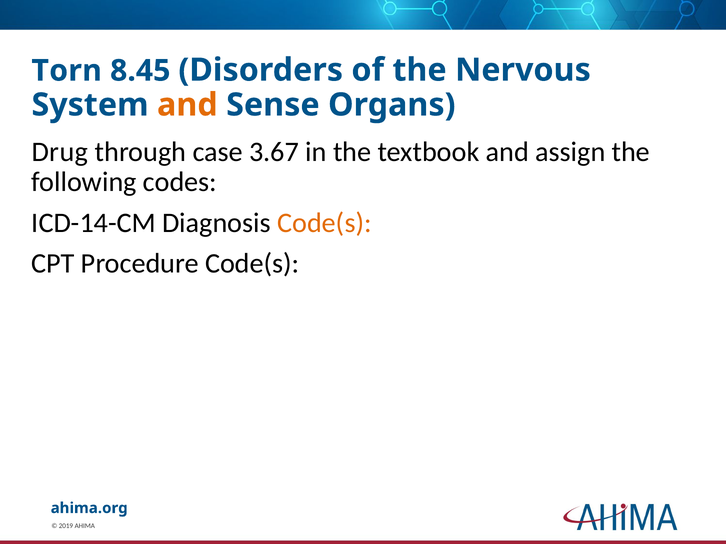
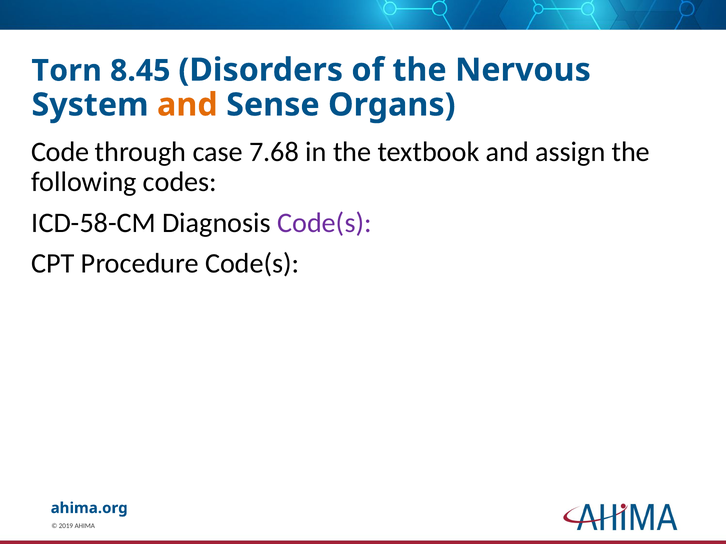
Drug: Drug -> Code
3.67: 3.67 -> 7.68
ICD-14-CM: ICD-14-CM -> ICD-58-CM
Code(s at (324, 223) colour: orange -> purple
